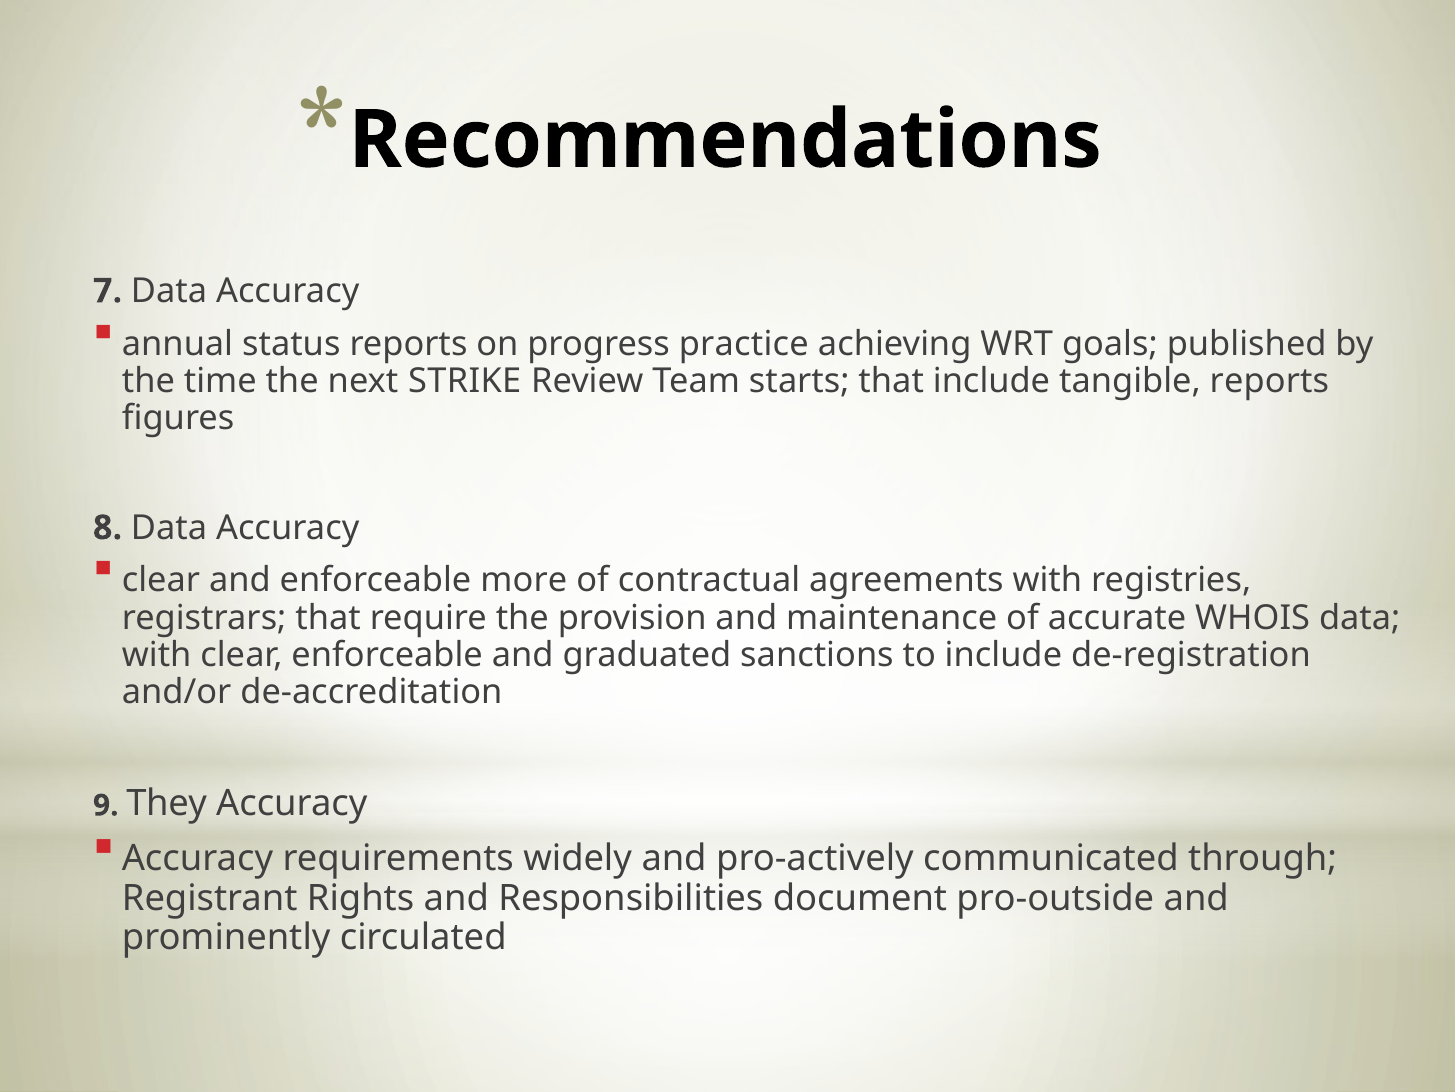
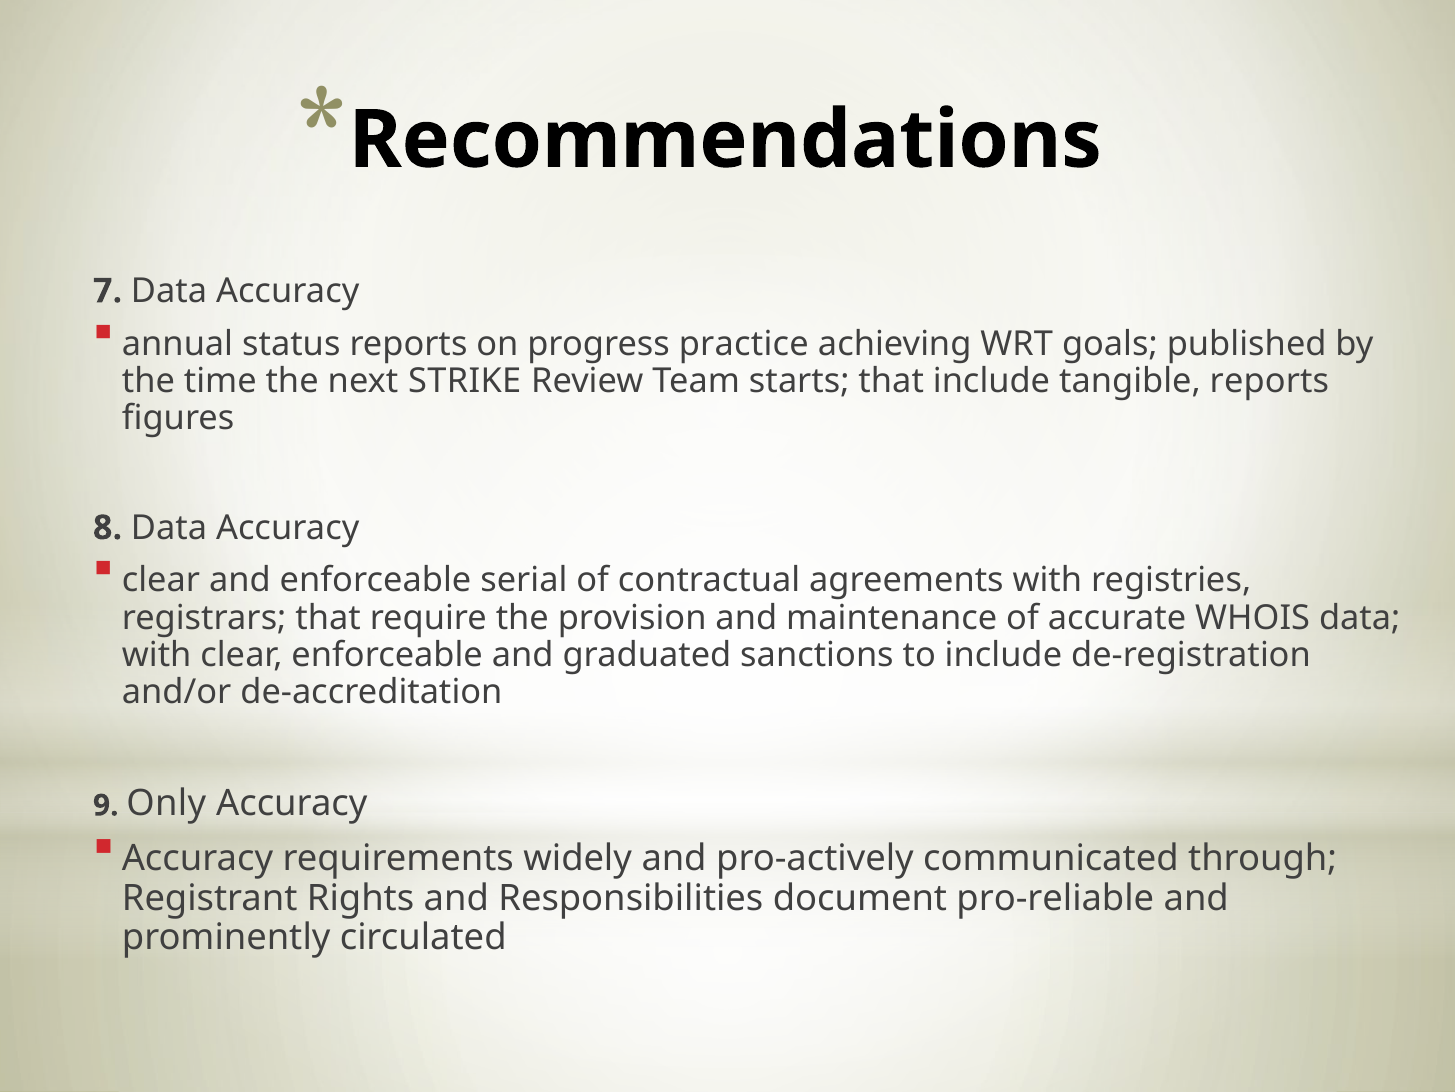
more: more -> serial
They: They -> Only
pro-outside: pro-outside -> pro-reliable
